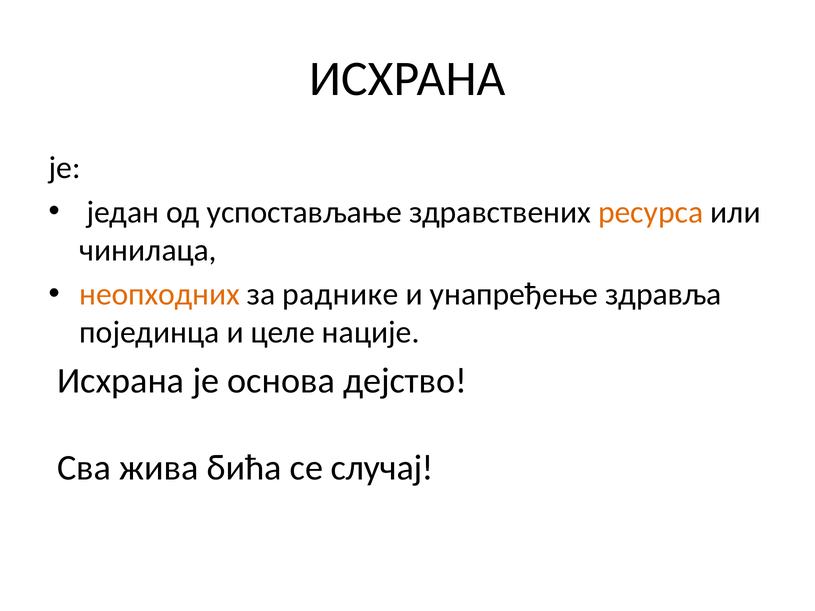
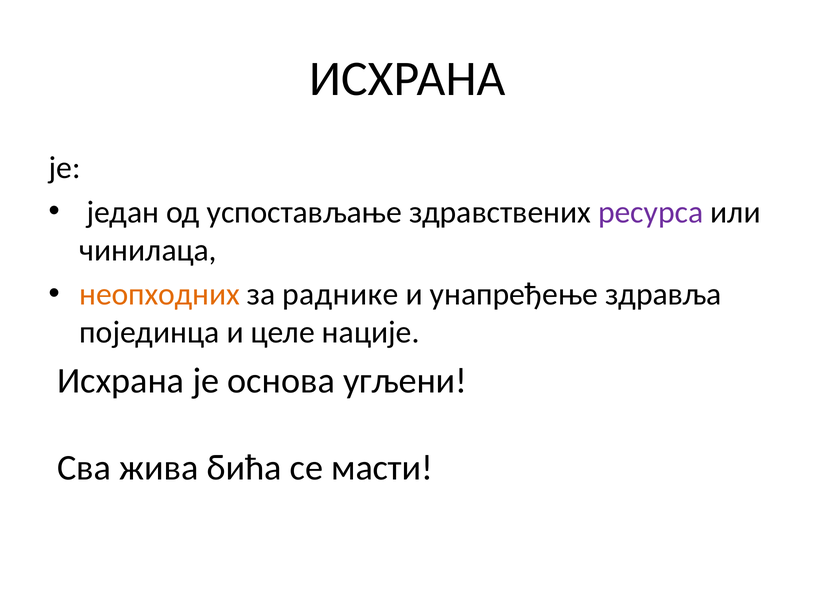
ресурса colour: orange -> purple
дејство: дејство -> угљени
случај: случај -> масти
